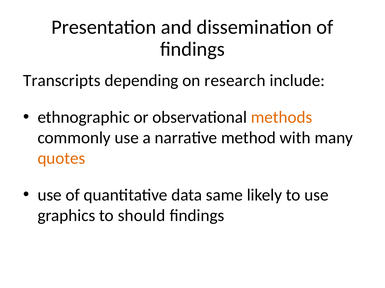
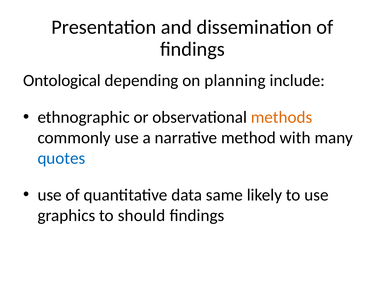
Transcripts: Transcripts -> Ontological
research: research -> planning
quotes colour: orange -> blue
